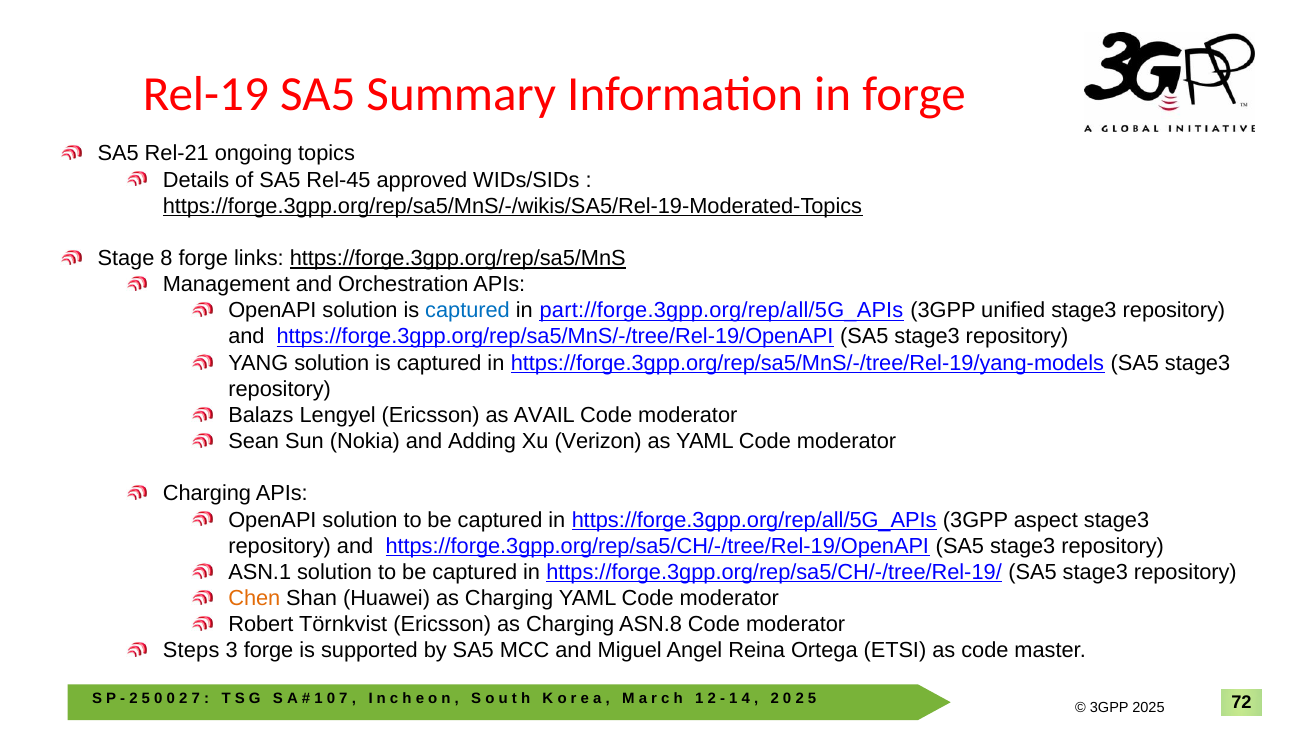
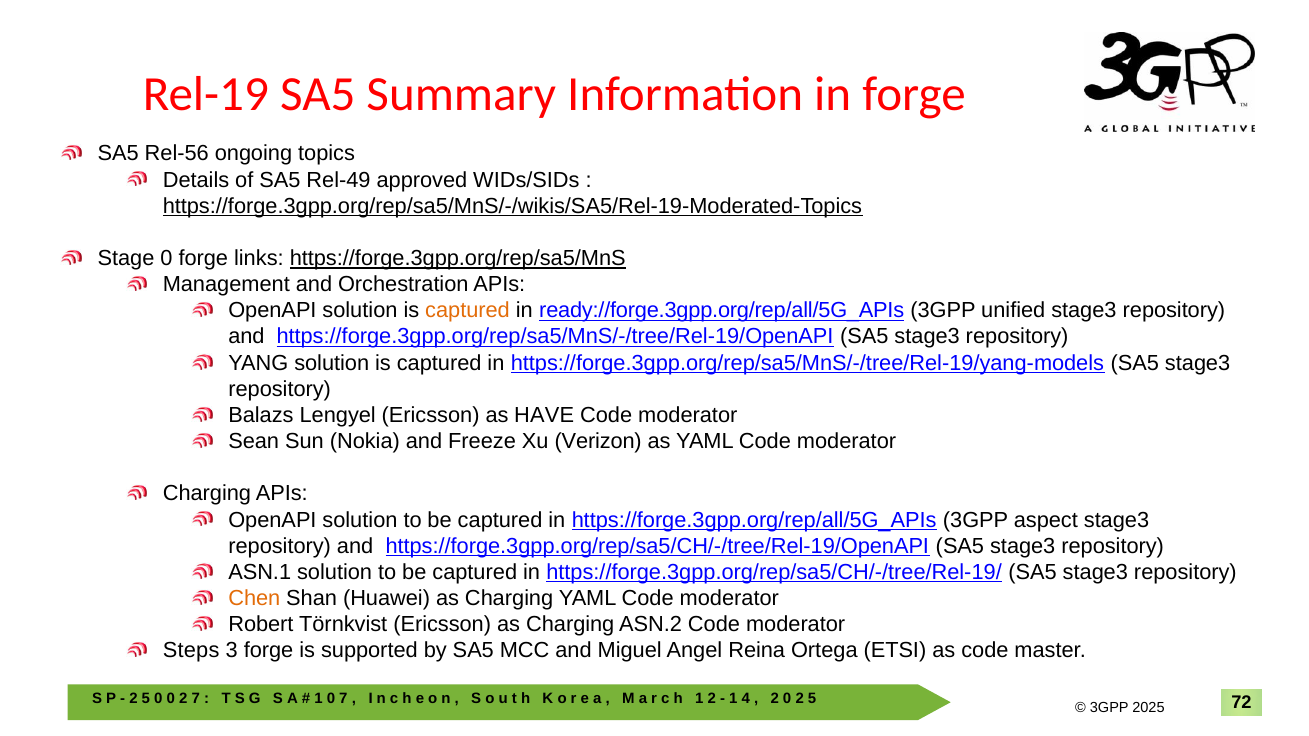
Rel-21: Rel-21 -> Rel-56
Rel-45: Rel-45 -> Rel-49
Stage 8: 8 -> 0
captured at (468, 311) colour: blue -> orange
part://forge.3gpp.org/rep/all/5G_APIs: part://forge.3gpp.org/rep/all/5G_APIs -> ready://forge.3gpp.org/rep/all/5G_APIs
AVAIL: AVAIL -> HAVE
Adding: Adding -> Freeze
ASN.8: ASN.8 -> ASN.2
